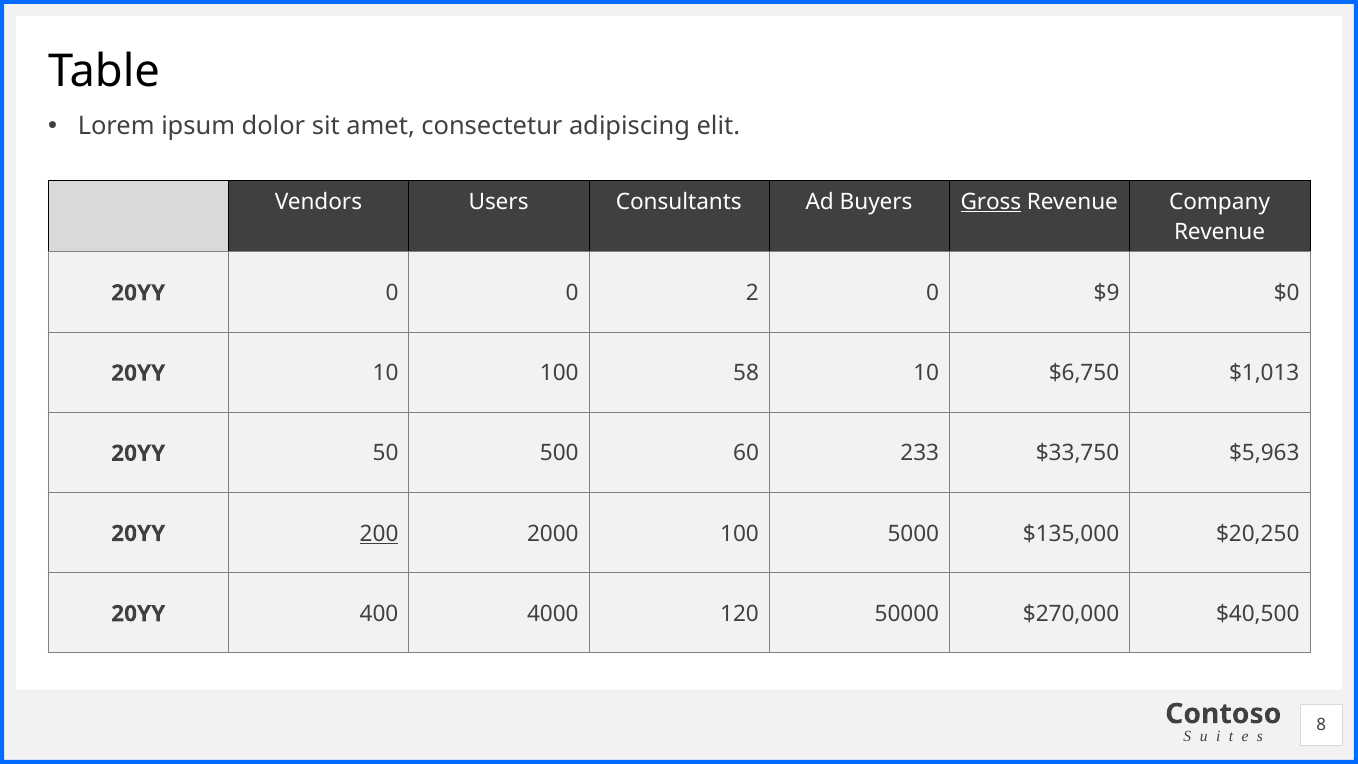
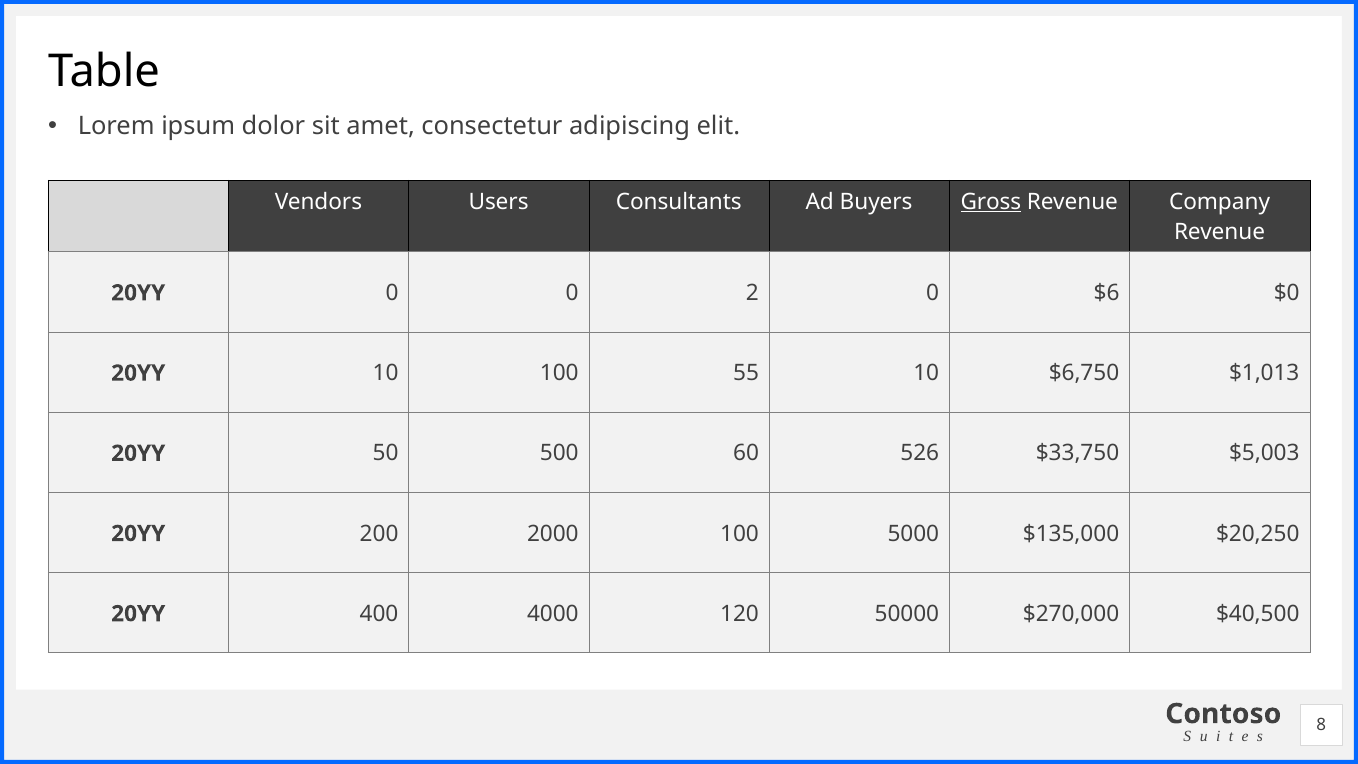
$9: $9 -> $6
58: 58 -> 55
233: 233 -> 526
$5,963: $5,963 -> $5,003
200 underline: present -> none
